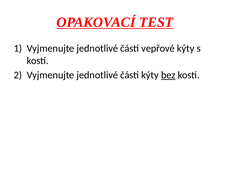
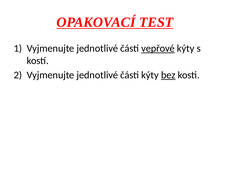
vepřové underline: none -> present
